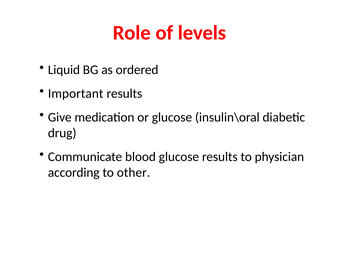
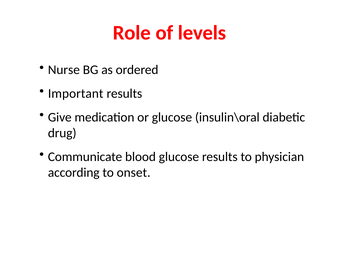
Liquid: Liquid -> Nurse
other: other -> onset
